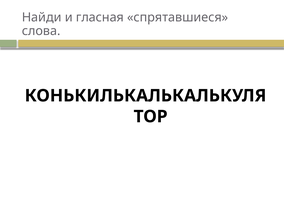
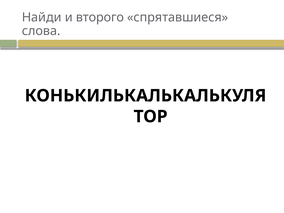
гласная: гласная -> второго
